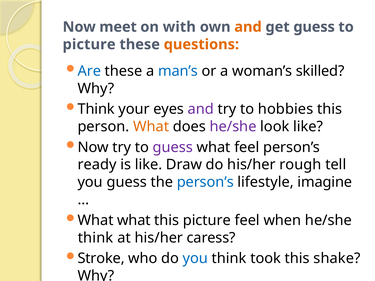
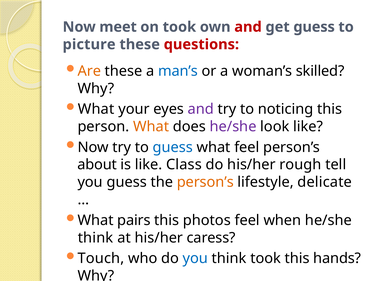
on with: with -> took
and at (248, 27) colour: orange -> red
questions colour: orange -> red
Are colour: blue -> orange
Think at (96, 109): Think -> What
hobbies: hobbies -> noticing
guess at (173, 147) colour: purple -> blue
ready: ready -> about
Draw: Draw -> Class
person’s at (205, 182) colour: blue -> orange
imagine: imagine -> delicate
What what: what -> pairs
this picture: picture -> photos
Stroke: Stroke -> Touch
shake: shake -> hands
